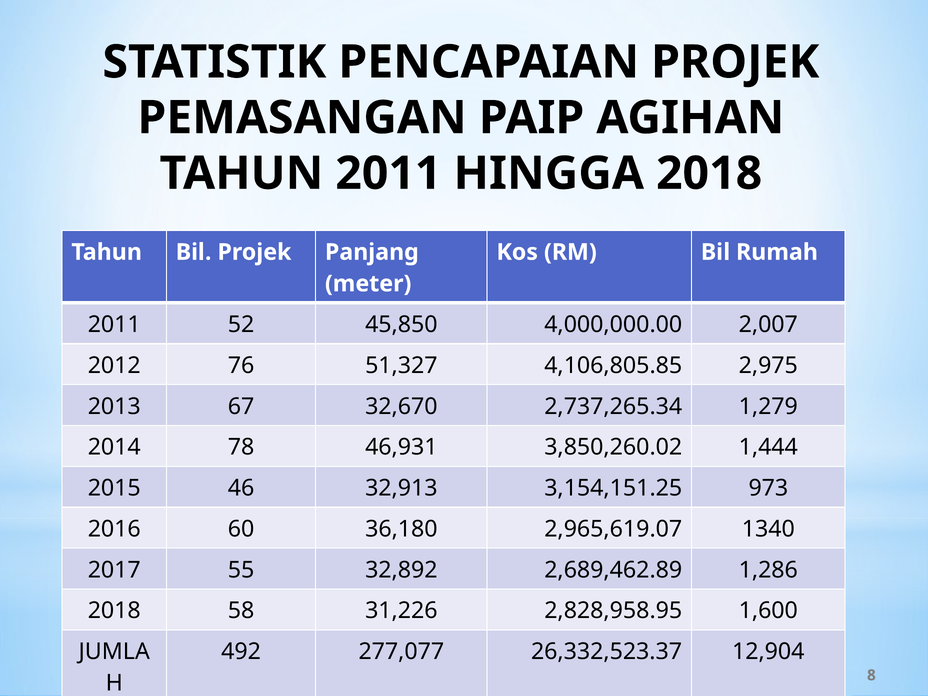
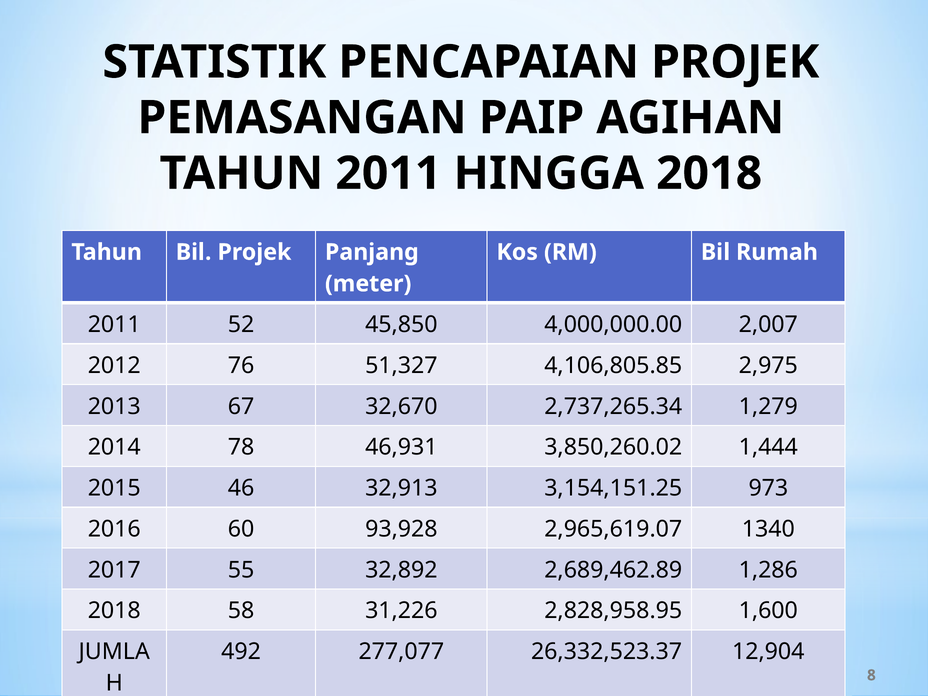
36,180: 36,180 -> 93,928
